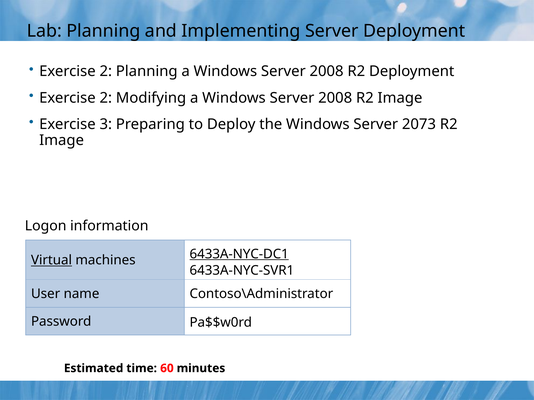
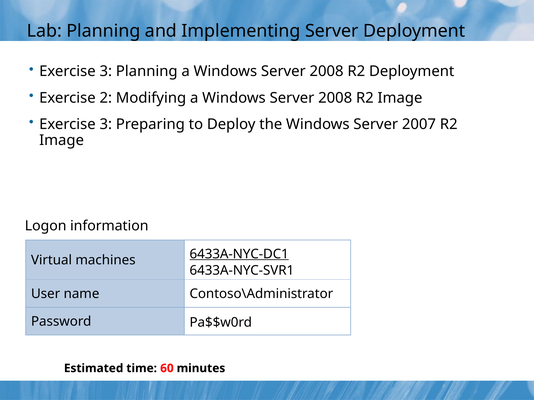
2 at (106, 72): 2 -> 3
2073: 2073 -> 2007
Virtual underline: present -> none
